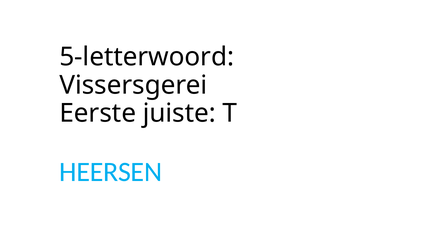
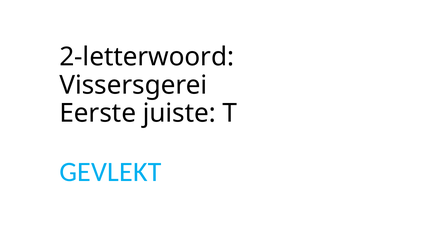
5-letterwoord: 5-letterwoord -> 2-letterwoord
HEERSEN: HEERSEN -> GEVLEKT
